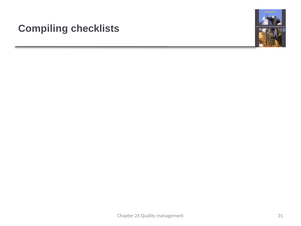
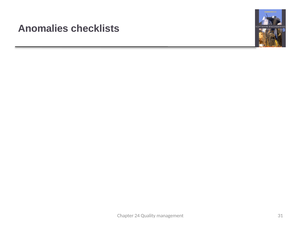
Compiling: Compiling -> Anomalies
